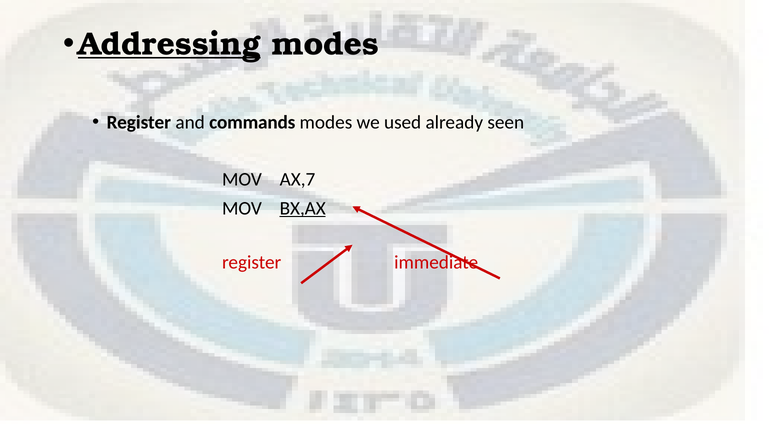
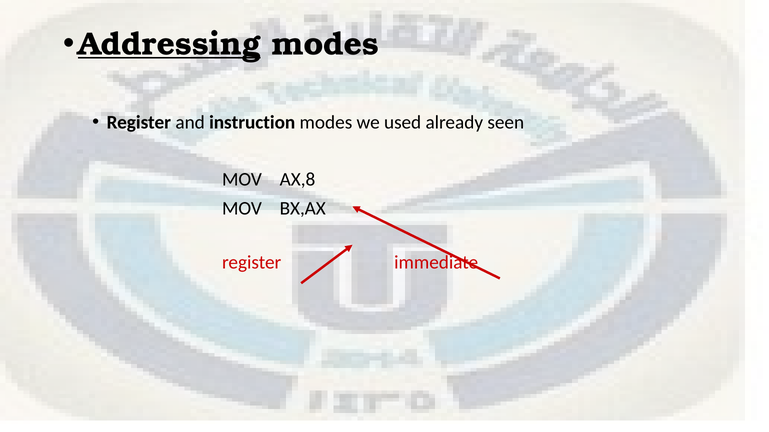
commands: commands -> instruction
AX,7: AX,7 -> AX,8
BX,AX underline: present -> none
